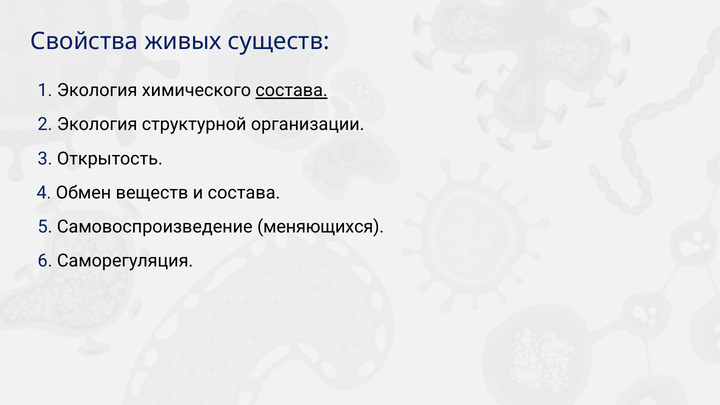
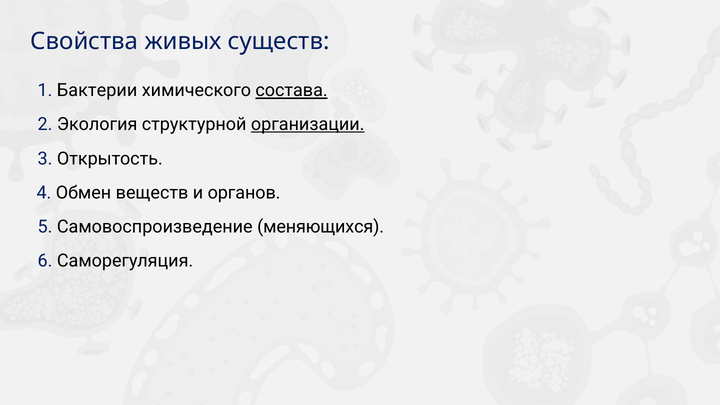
1 Экология: Экология -> Бактерии
организации underline: none -> present
и состава: состава -> органов
